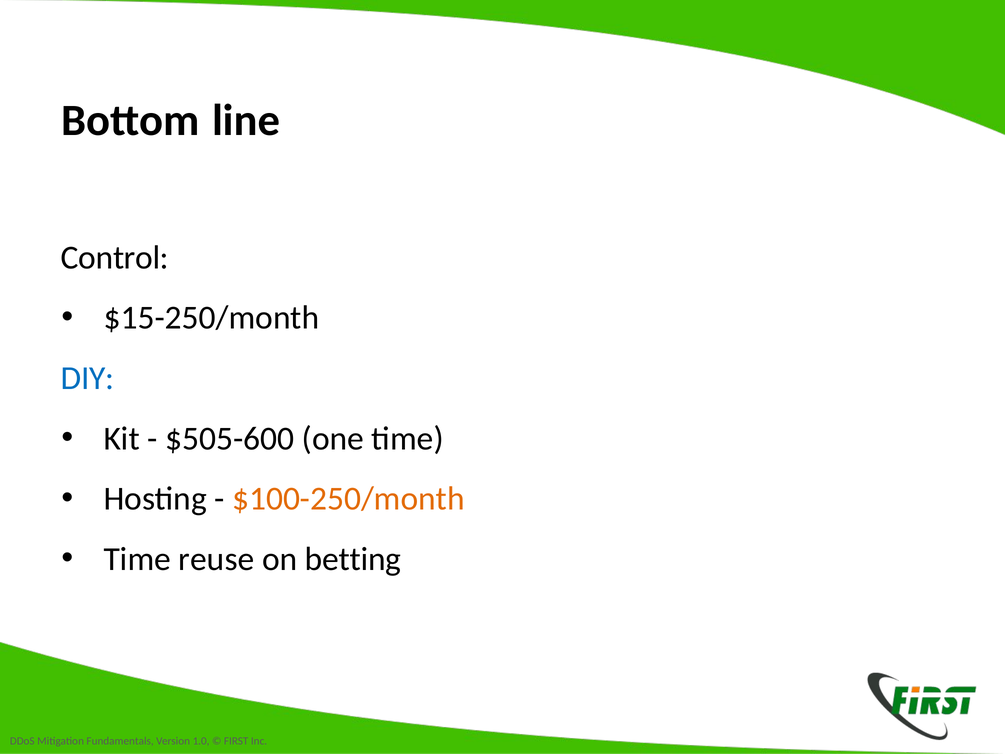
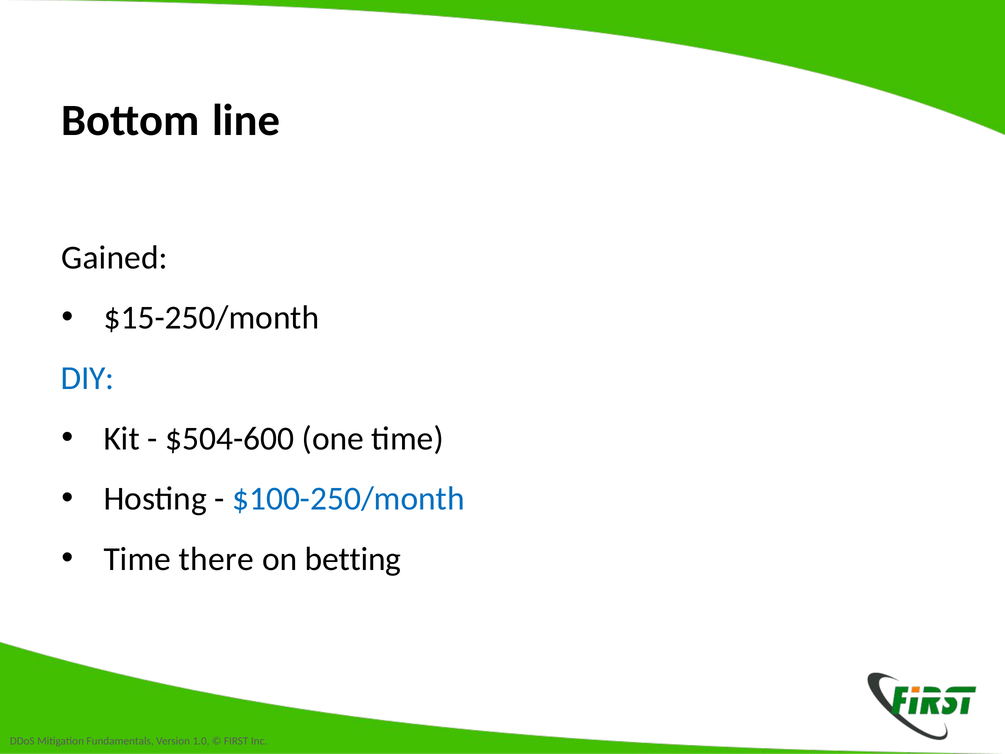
Control: Control -> Gained
$505-600: $505-600 -> $504-600
$100-250/month colour: orange -> blue
reuse: reuse -> there
